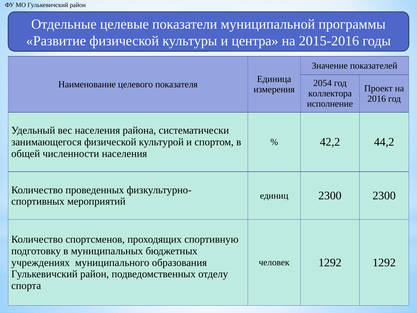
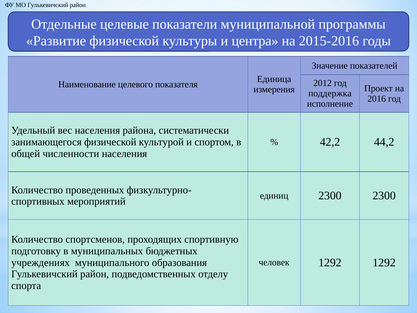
2054: 2054 -> 2012
коллектора: коллектора -> поддержка
